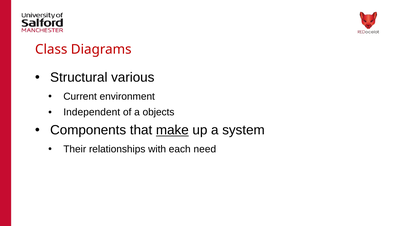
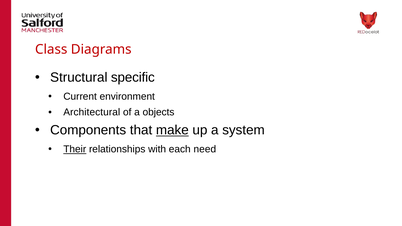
various: various -> specific
Independent: Independent -> Architectural
Their underline: none -> present
